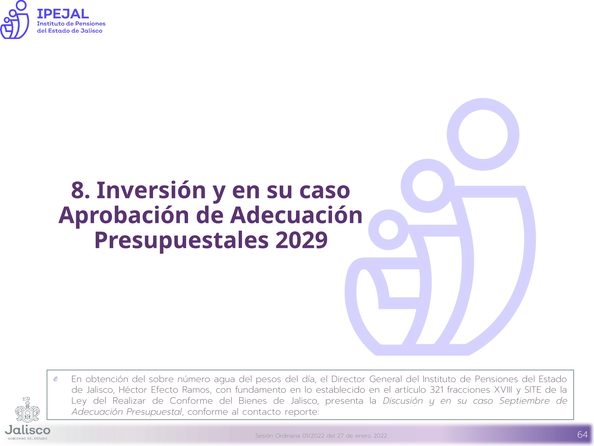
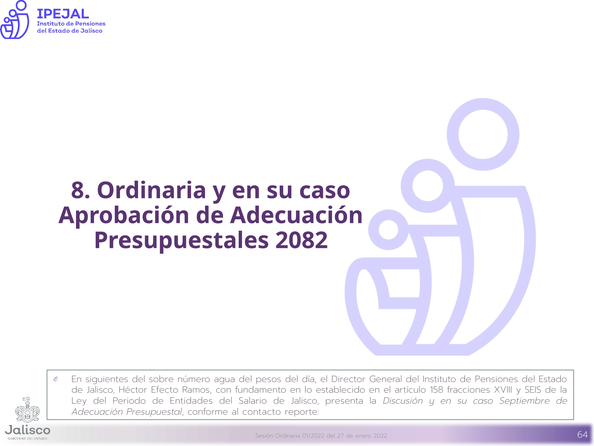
8 Inversión: Inversión -> Ordinaria
2029: 2029 -> 2082
obtención: obtención -> siguientes
321: 321 -> 158
SITE: SITE -> SEIS
Realizar: Realizar -> Periodo
de Conforme: Conforme -> Entidades
Bienes: Bienes -> Salario
